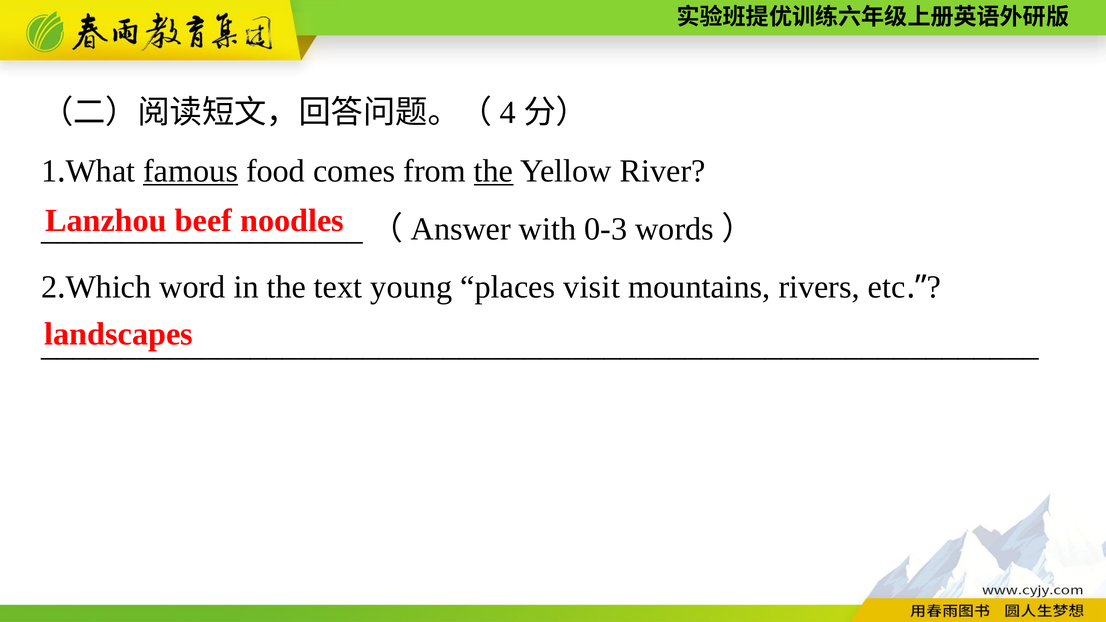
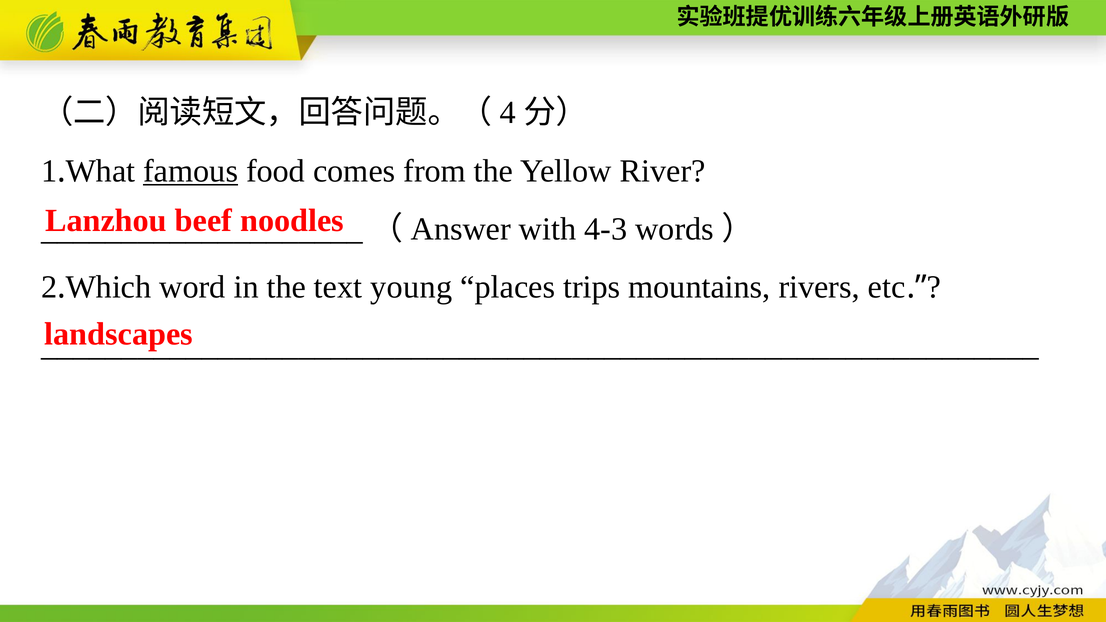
the at (494, 171) underline: present -> none
0-3: 0-3 -> 4-3
visit: visit -> trips
